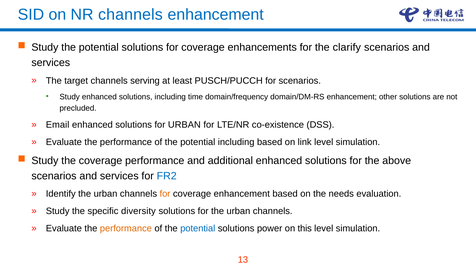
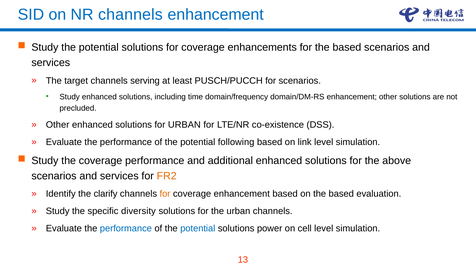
for the clarify: clarify -> based
Email at (58, 125): Email -> Other
potential including: including -> following
FR2 colour: blue -> orange
Identify the urban: urban -> clarify
on the needs: needs -> based
performance at (126, 228) colour: orange -> blue
this: this -> cell
